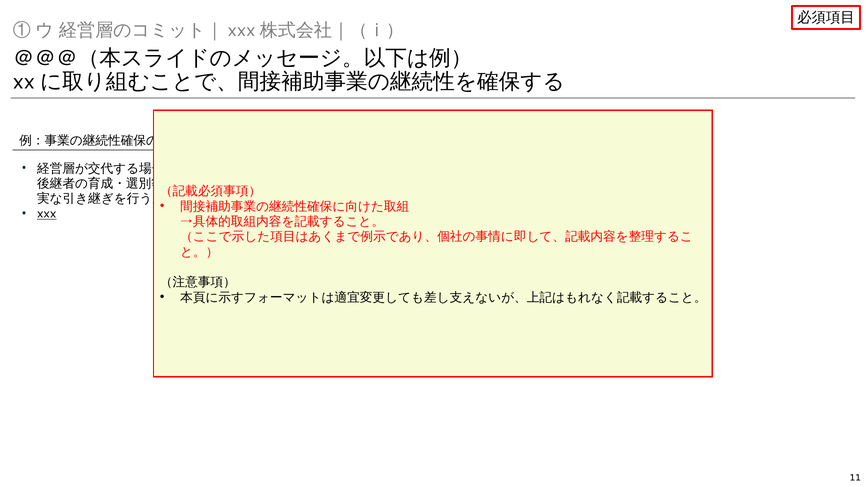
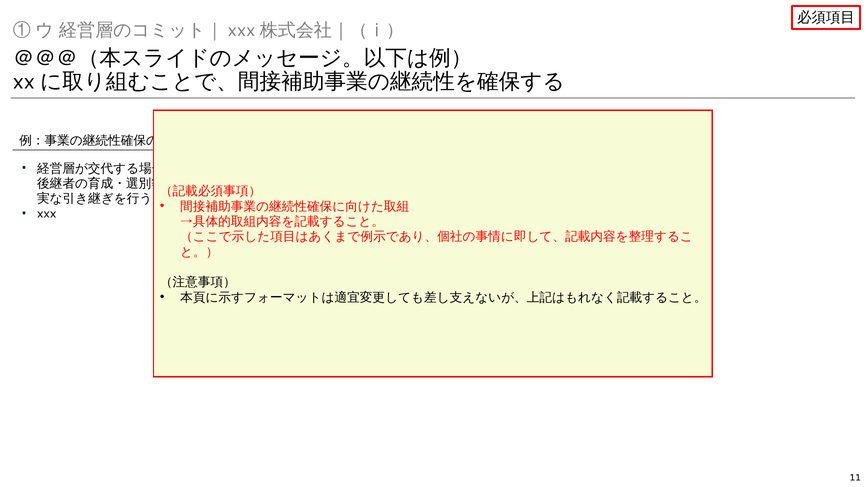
xxx underline: present -> none
